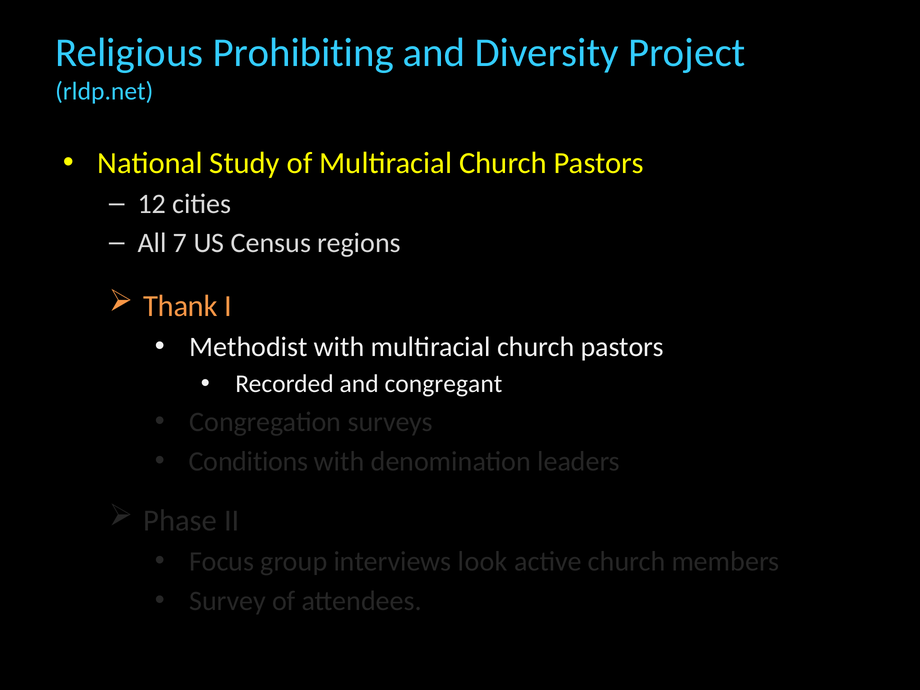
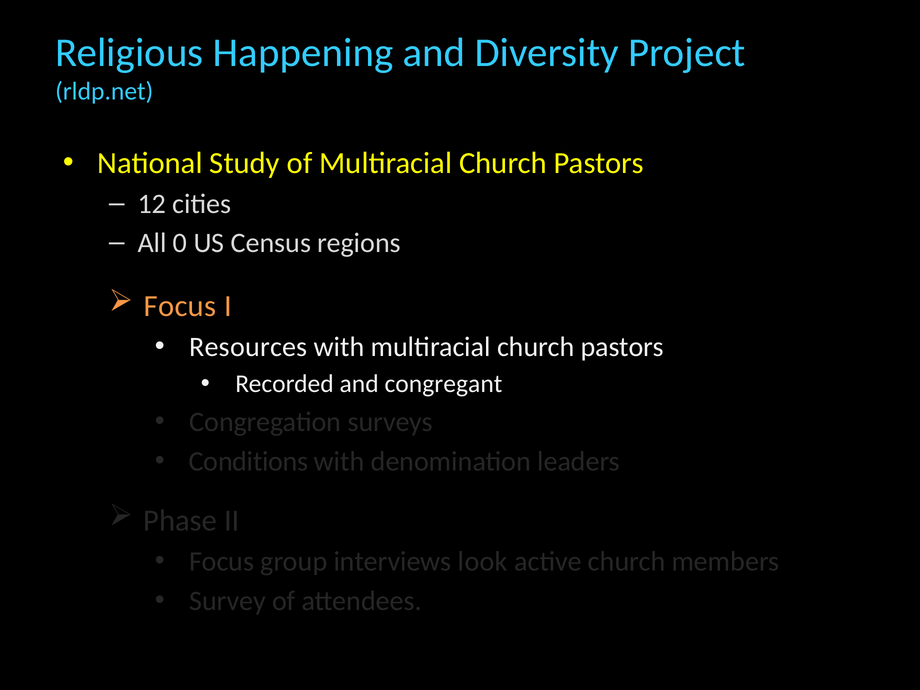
Prohibiting: Prohibiting -> Happening
7: 7 -> 0
Thank at (180, 306): Thank -> Focus
Methodist: Methodist -> Resources
